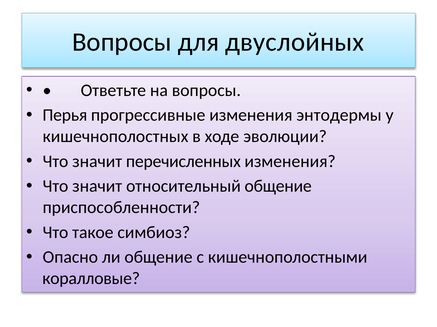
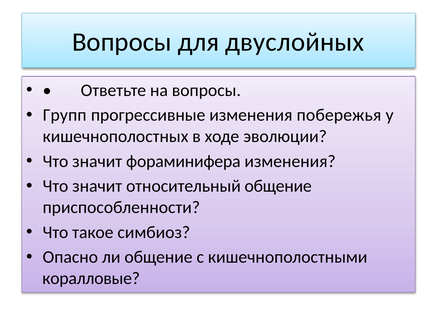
Перья: Перья -> Групп
энтодермы: энтодермы -> побережья
перечисленных: перечисленных -> фораминифера
